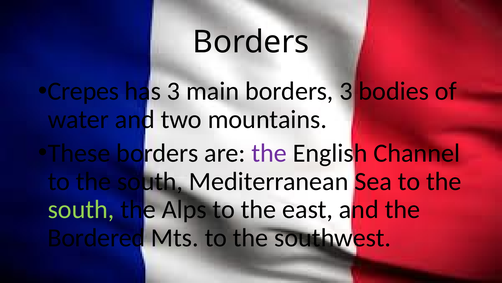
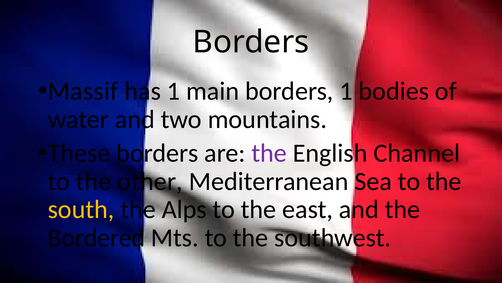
Crepes: Crepes -> Massif
has 3: 3 -> 1
borders 3: 3 -> 1
south at (150, 181): south -> other
south at (81, 209) colour: light green -> yellow
